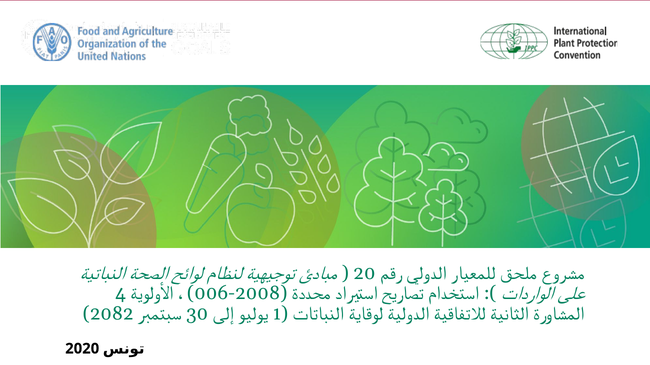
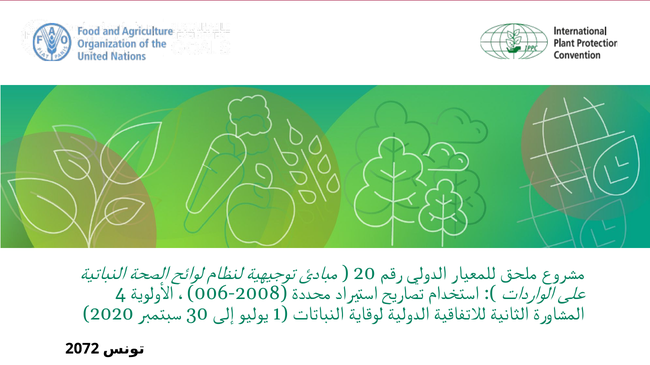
2082: 2082 -> 2020
2020: 2020 -> 2072
